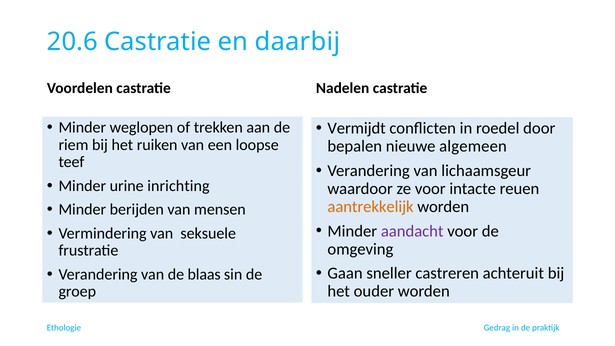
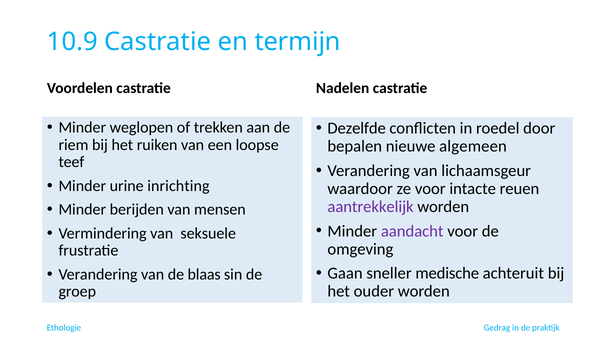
20.6: 20.6 -> 10.9
daarbij: daarbij -> termijn
Vermijdt: Vermijdt -> Dezelfde
aantrekkelijk colour: orange -> purple
castreren: castreren -> medische
